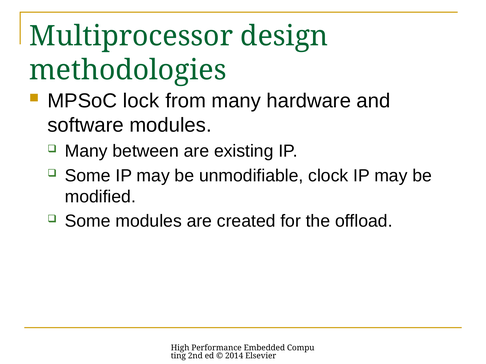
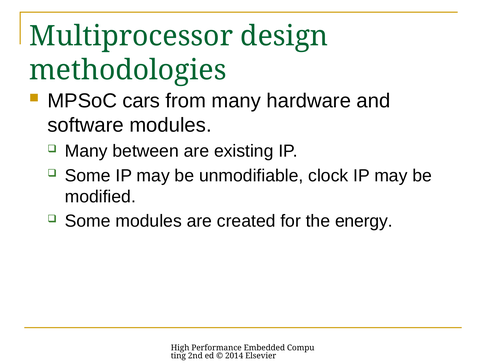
lock: lock -> cars
offload: offload -> energy
